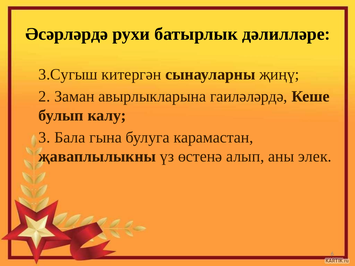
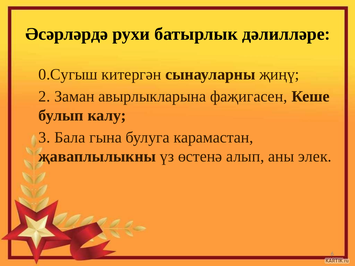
3.Сугыш: 3.Сугыш -> 0.Сугыш
гаиләләрдә: гаиләләрдә -> фаҗигасен
